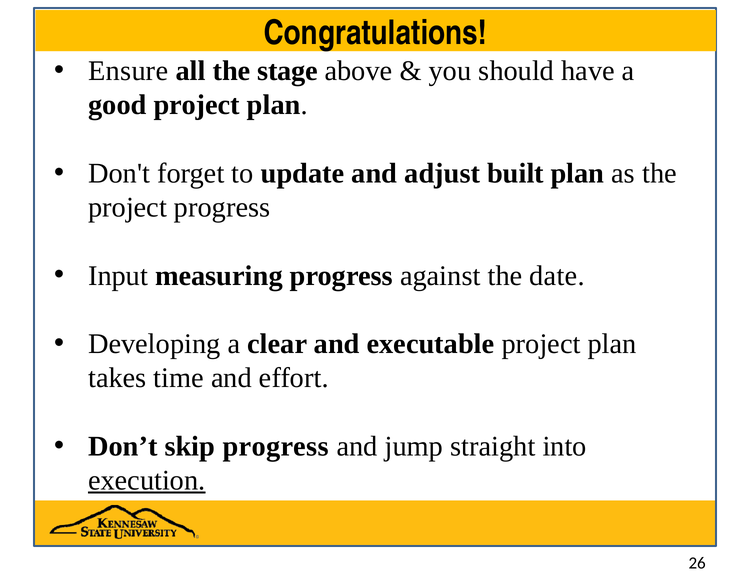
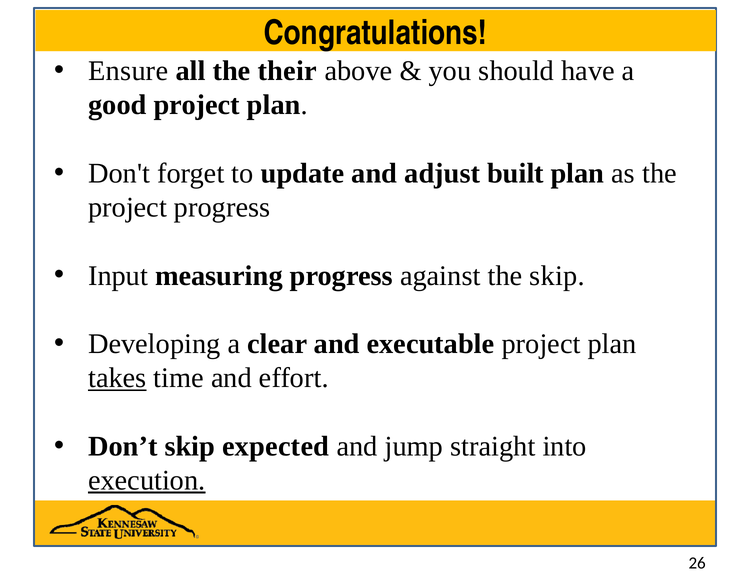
stage: stage -> their
the date: date -> skip
takes underline: none -> present
skip progress: progress -> expected
